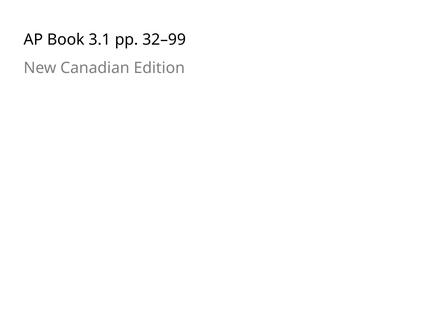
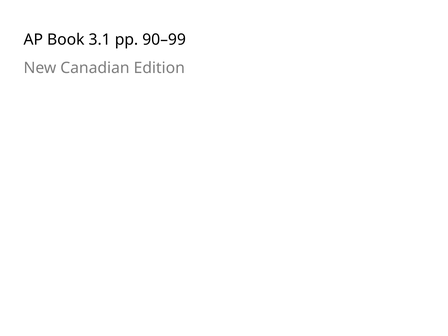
32–99: 32–99 -> 90–99
